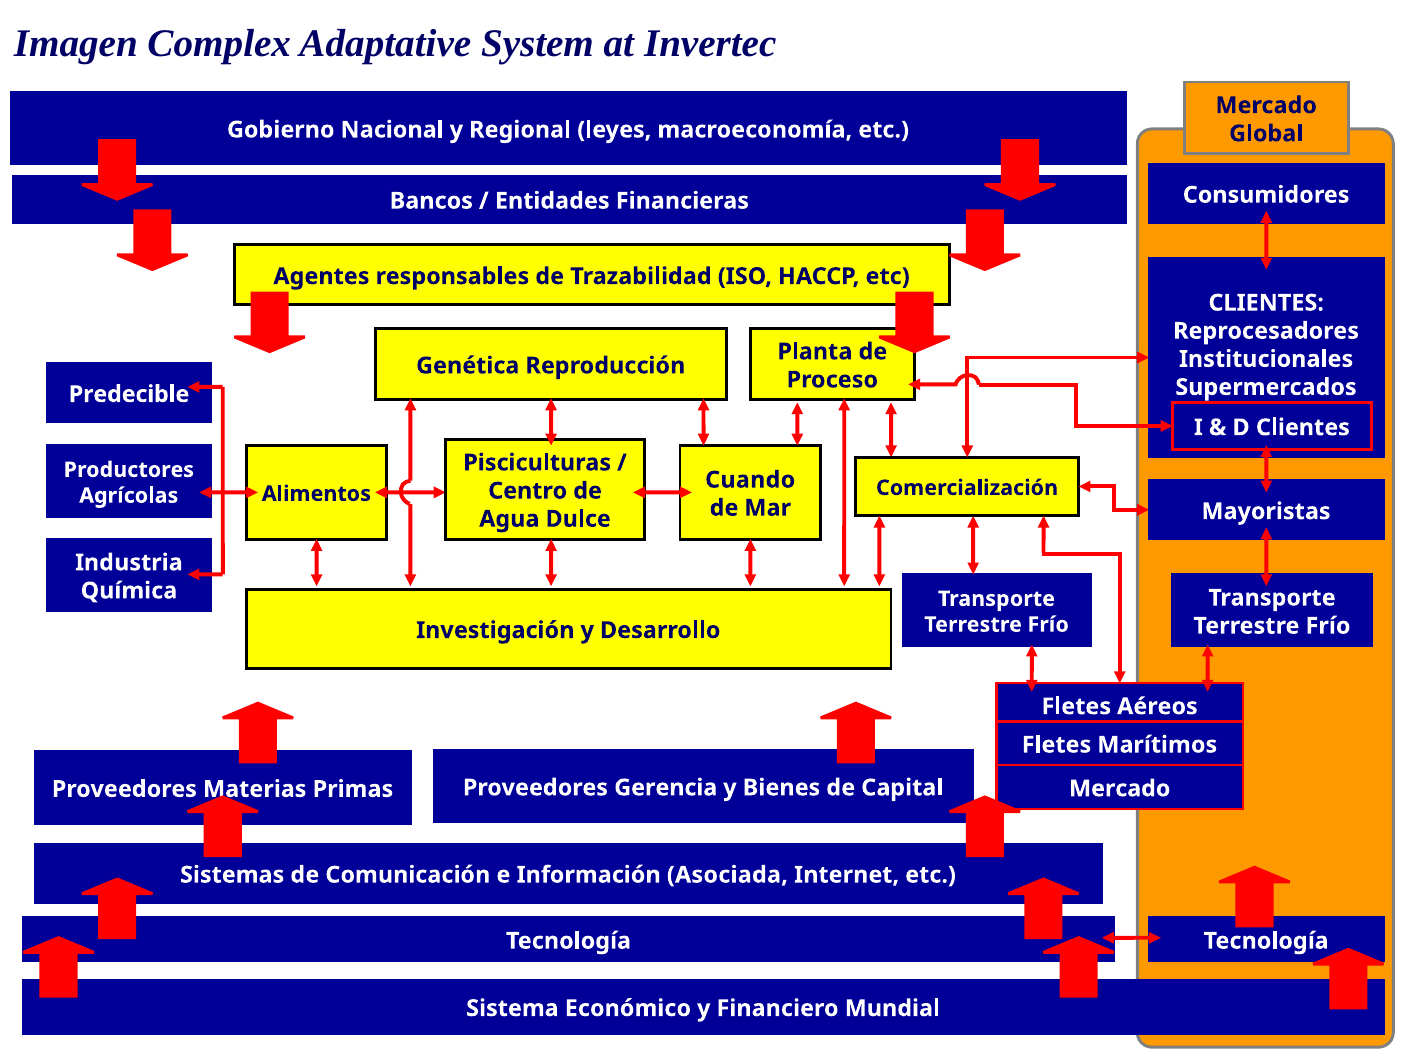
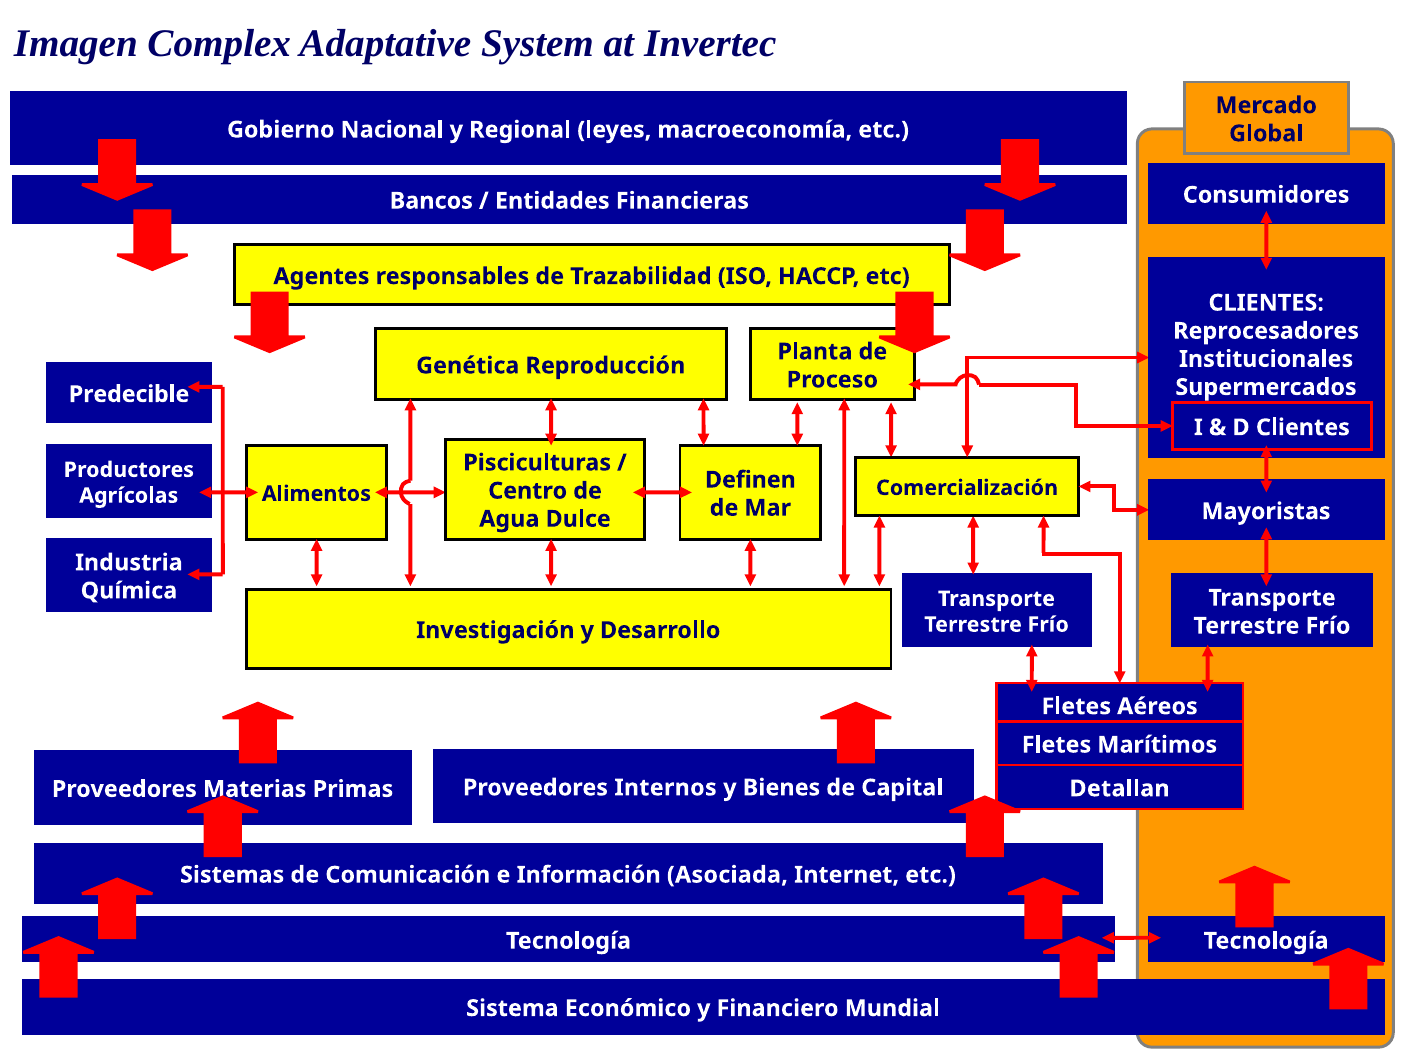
Cuando: Cuando -> Definen
Mercado at (1120, 789): Mercado -> Detallan
Gerencia: Gerencia -> Internos
